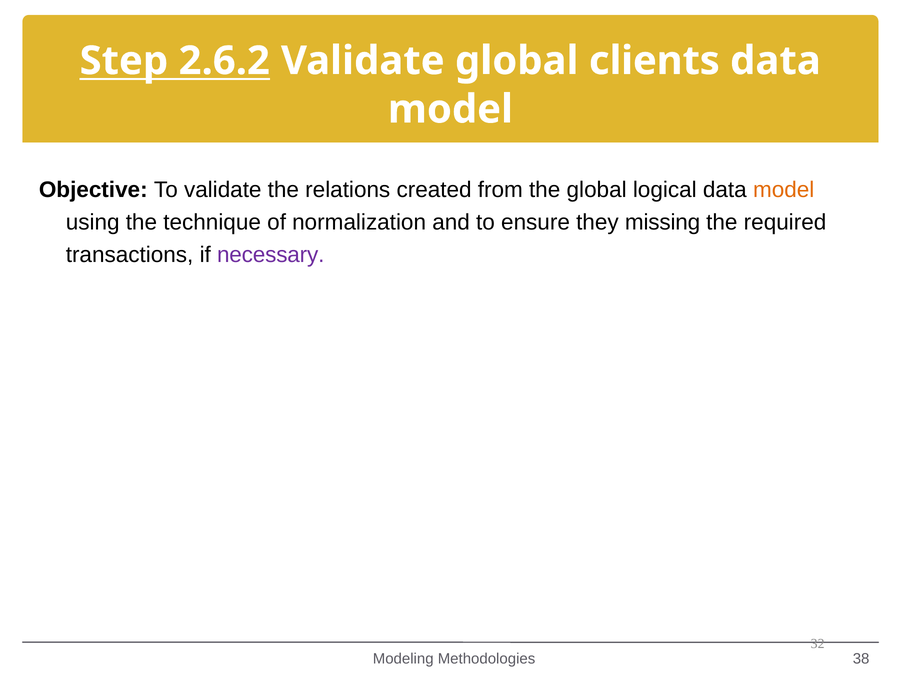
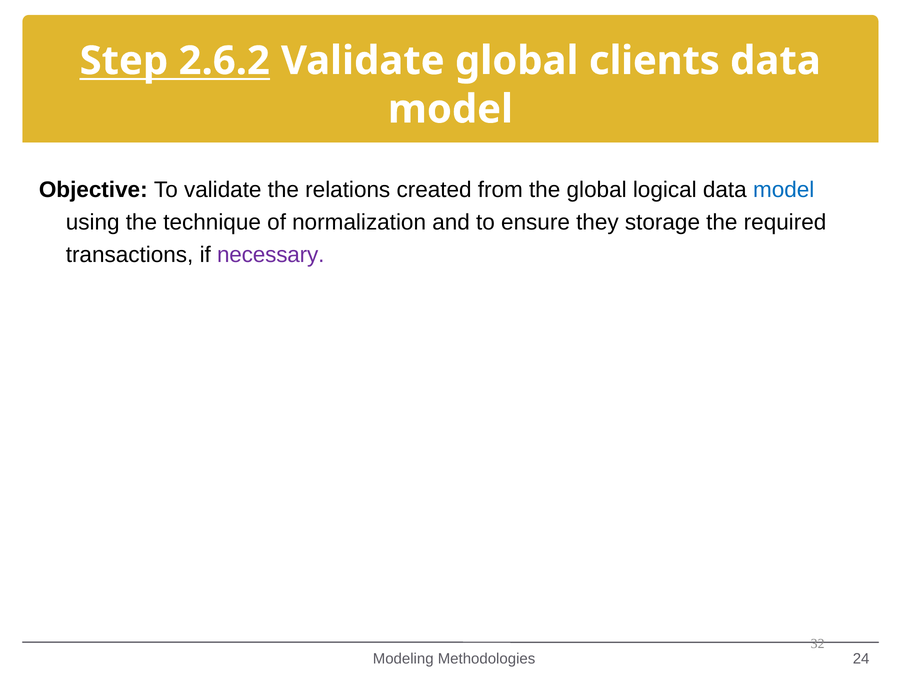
model at (784, 190) colour: orange -> blue
missing: missing -> storage
38: 38 -> 24
